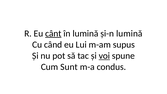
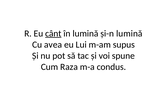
când: când -> avea
voi underline: present -> none
Sunt: Sunt -> Raza
